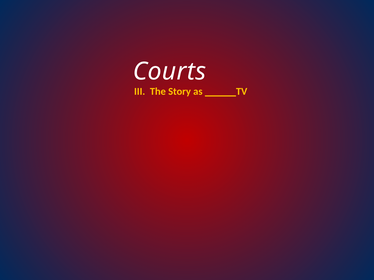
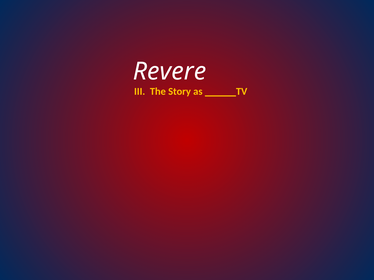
Courts: Courts -> Revere
